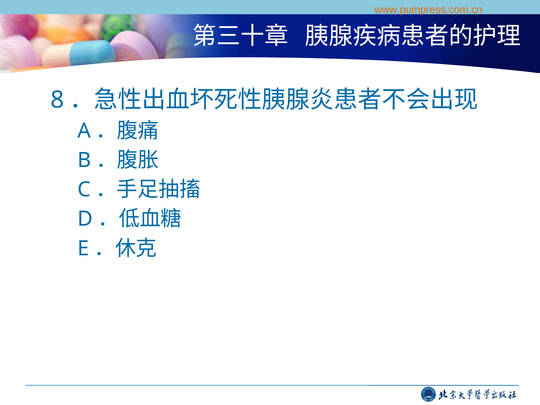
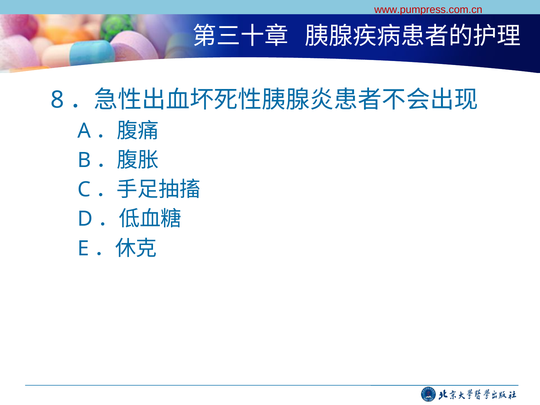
www.pumpress.com.cn colour: orange -> red
